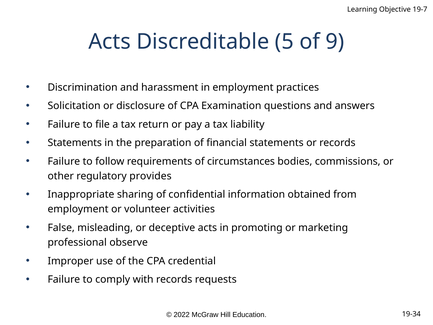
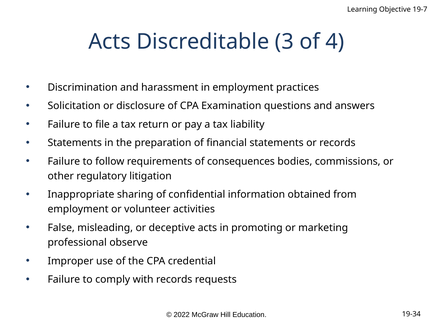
5: 5 -> 3
9: 9 -> 4
circumstances: circumstances -> consequences
provides: provides -> litigation
